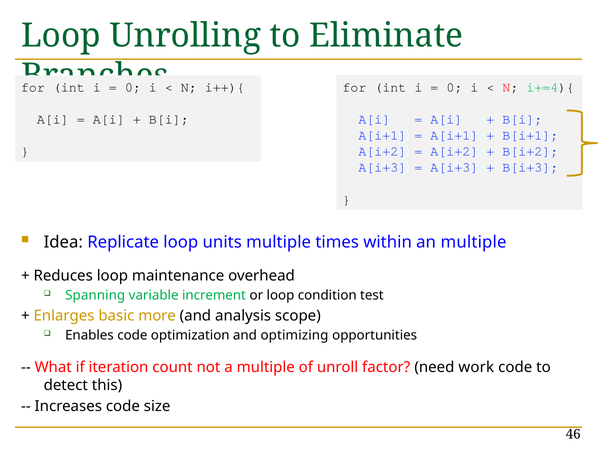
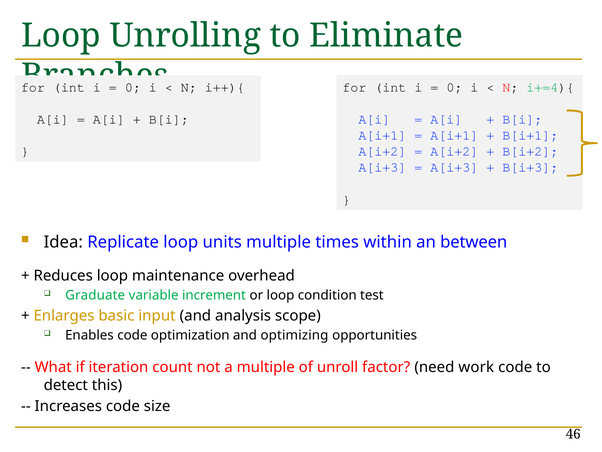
an multiple: multiple -> between
Spanning: Spanning -> Graduate
more: more -> input
